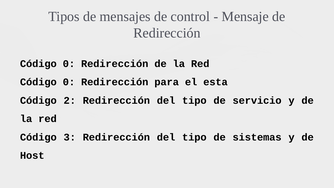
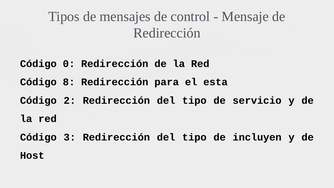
0 at (69, 82): 0 -> 8
sistemas: sistemas -> incluyen
